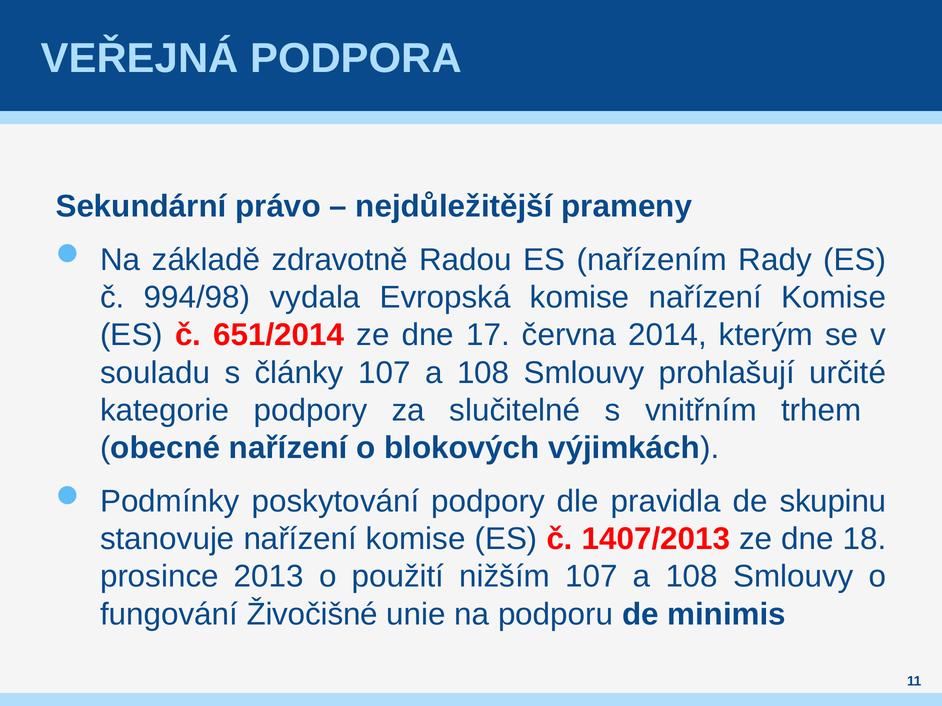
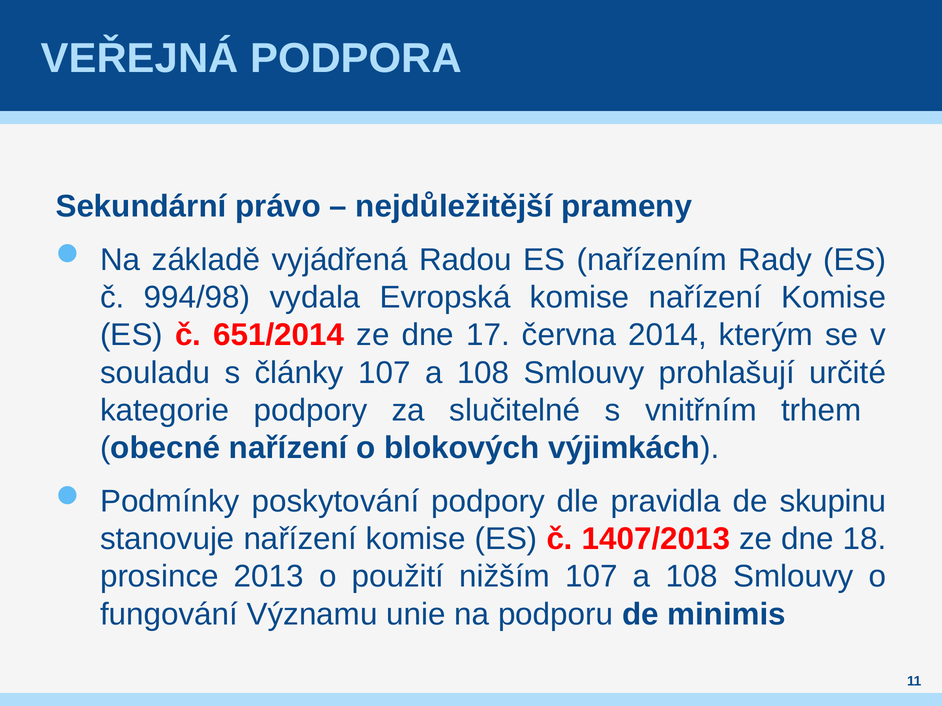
zdravotně: zdravotně -> vyjádřená
Živočišné: Živočišné -> Významu
